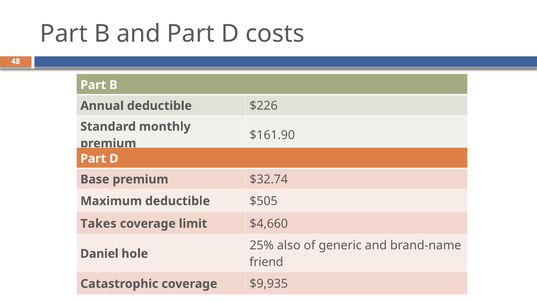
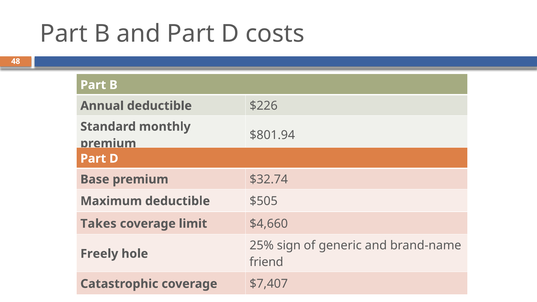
$161.90: $161.90 -> $801.94
also: also -> sign
Daniel: Daniel -> Freely
$9,935: $9,935 -> $7,407
